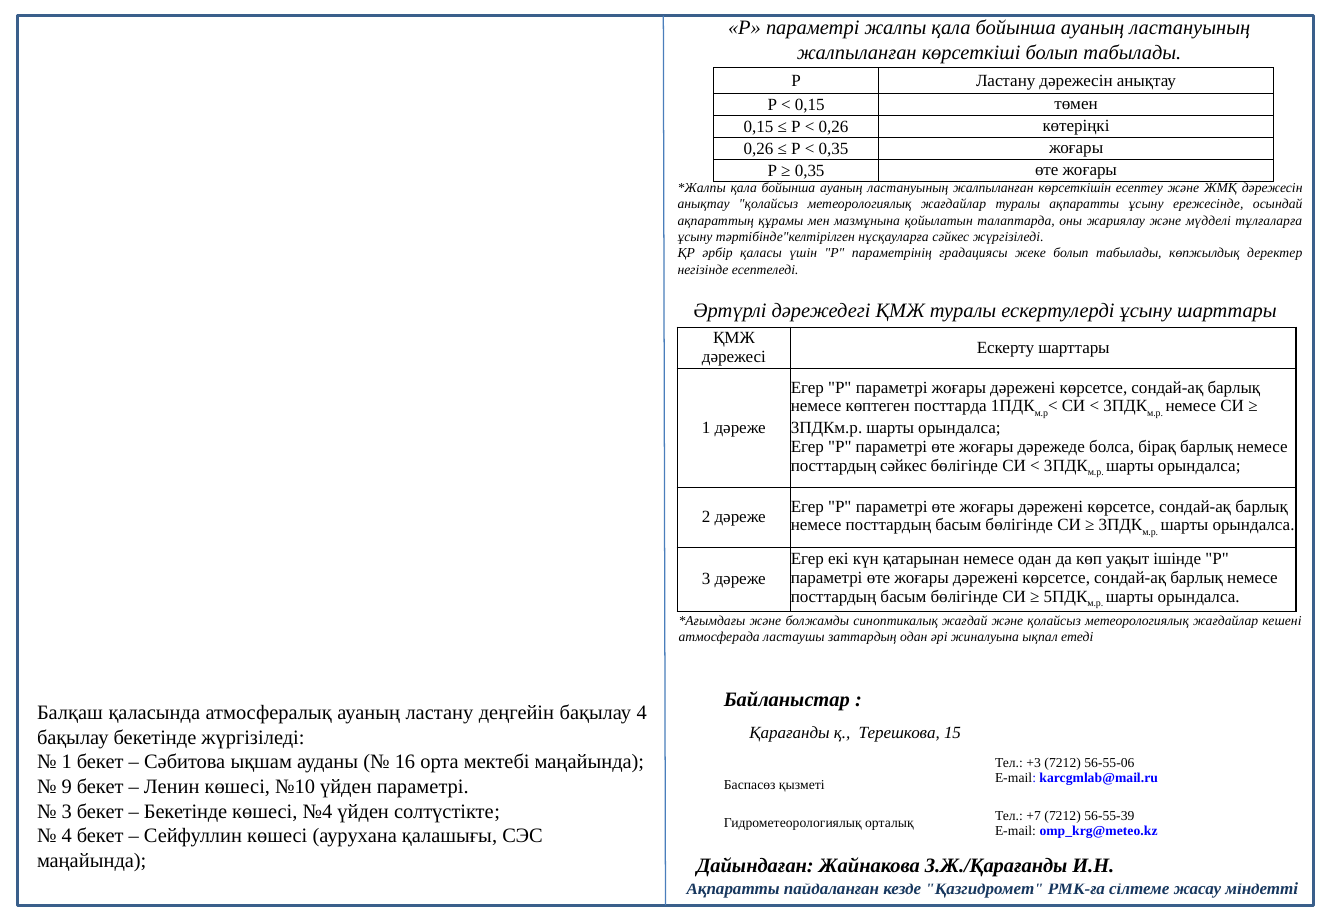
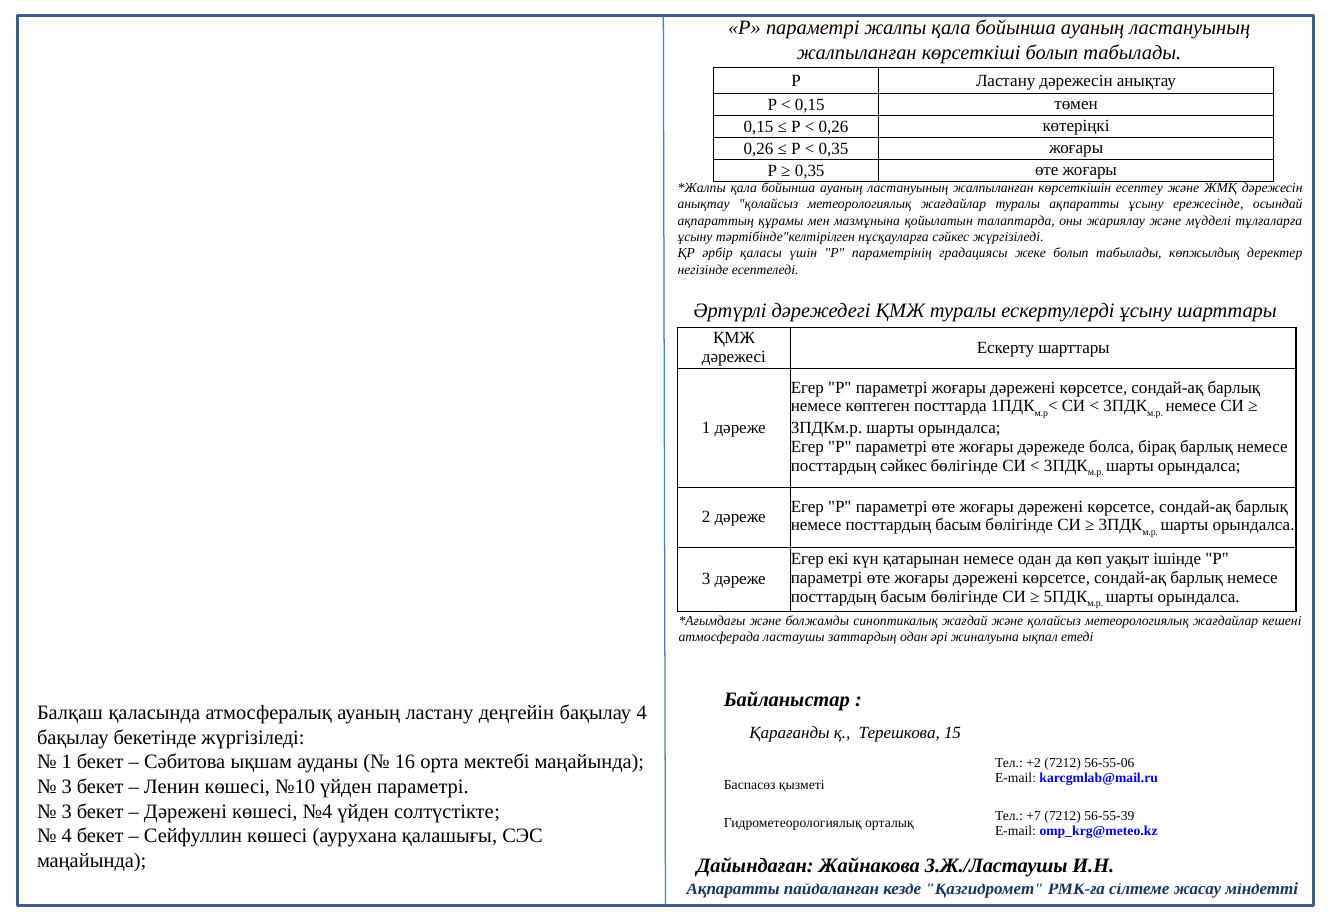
+3: +3 -> +2
9 at (67, 787): 9 -> 3
Бекетінде at (186, 812): Бекетінде -> Дәрежені
З.Ж./Қарағанды: З.Ж./Қарағанды -> З.Ж./Ластаушы
